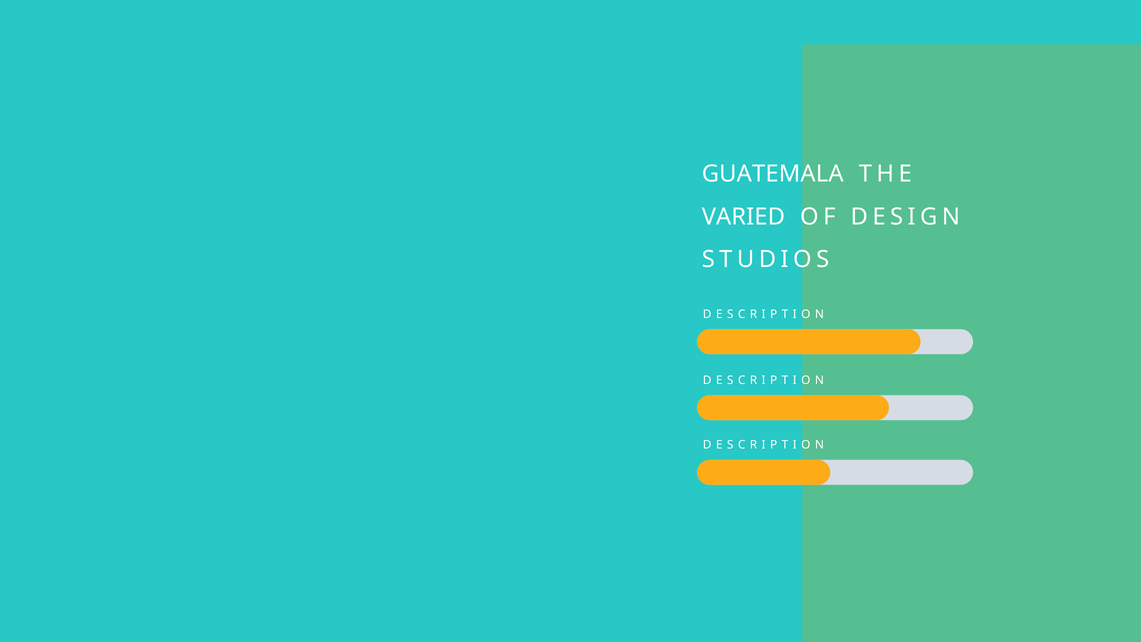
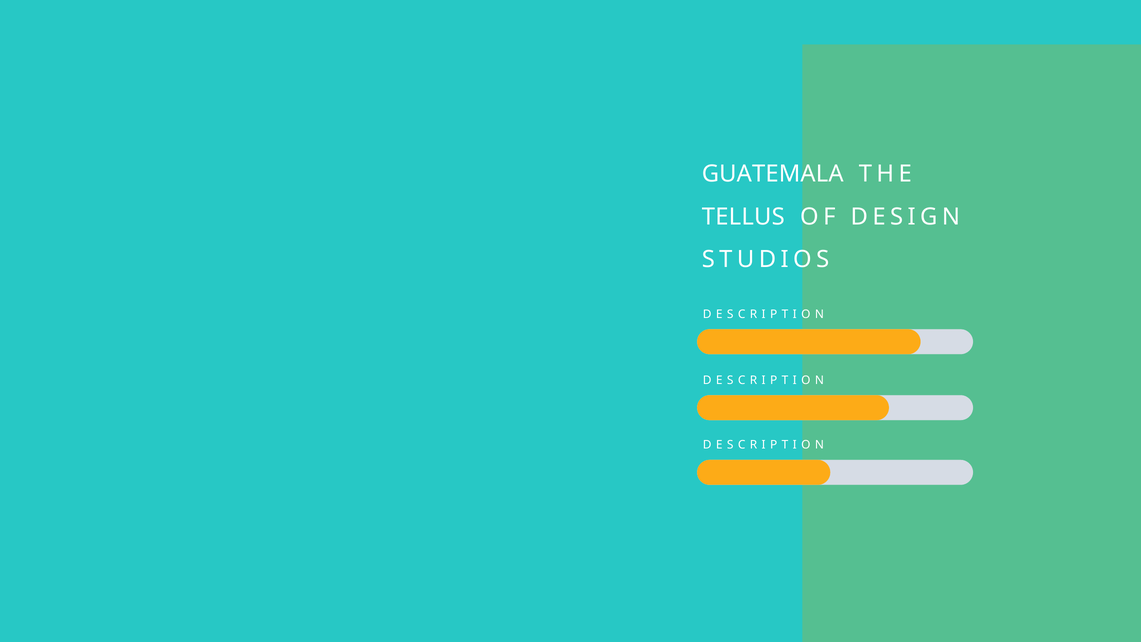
VARIED: VARIED -> TELLUS
